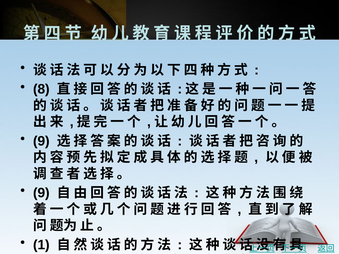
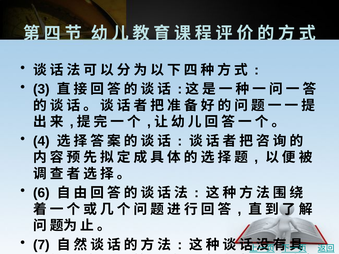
8: 8 -> 3
9 at (41, 141): 9 -> 4
9 at (41, 193): 9 -> 6
1: 1 -> 7
